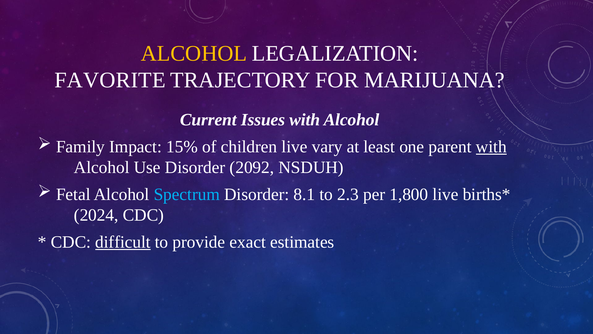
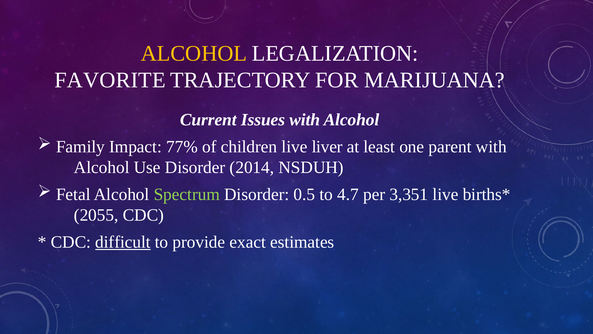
15%: 15% -> 77%
vary: vary -> liver
with at (491, 147) underline: present -> none
2092: 2092 -> 2014
Spectrum colour: light blue -> light green
8.1: 8.1 -> 0.5
2.3: 2.3 -> 4.7
1,800: 1,800 -> 3,351
2024: 2024 -> 2055
